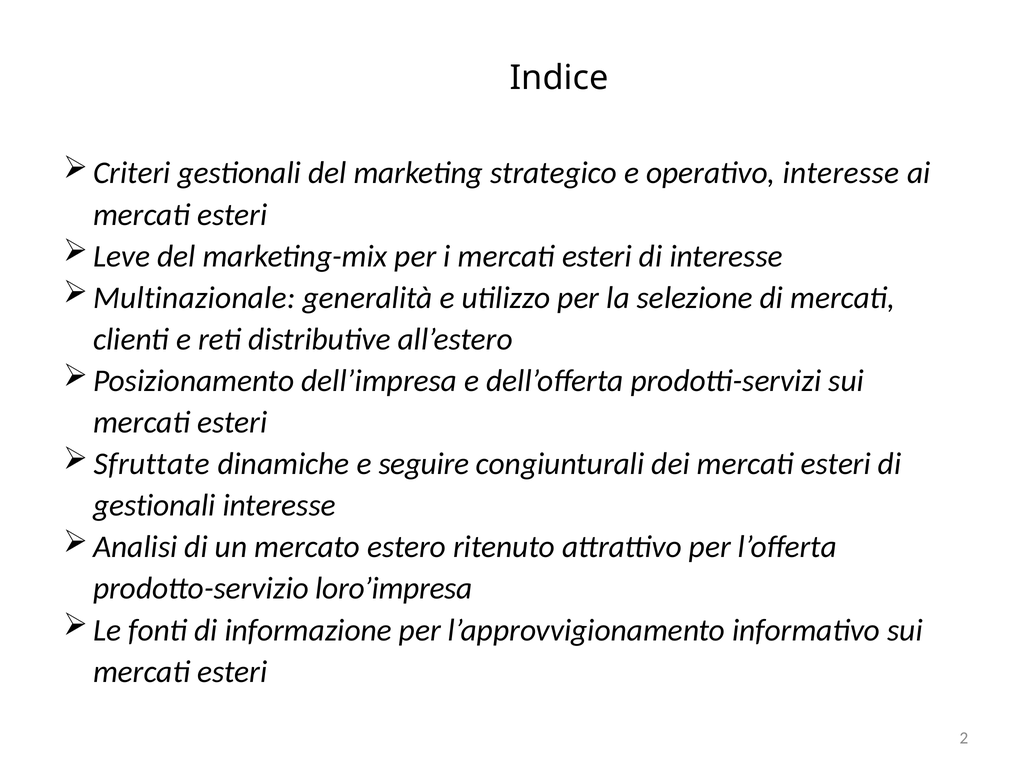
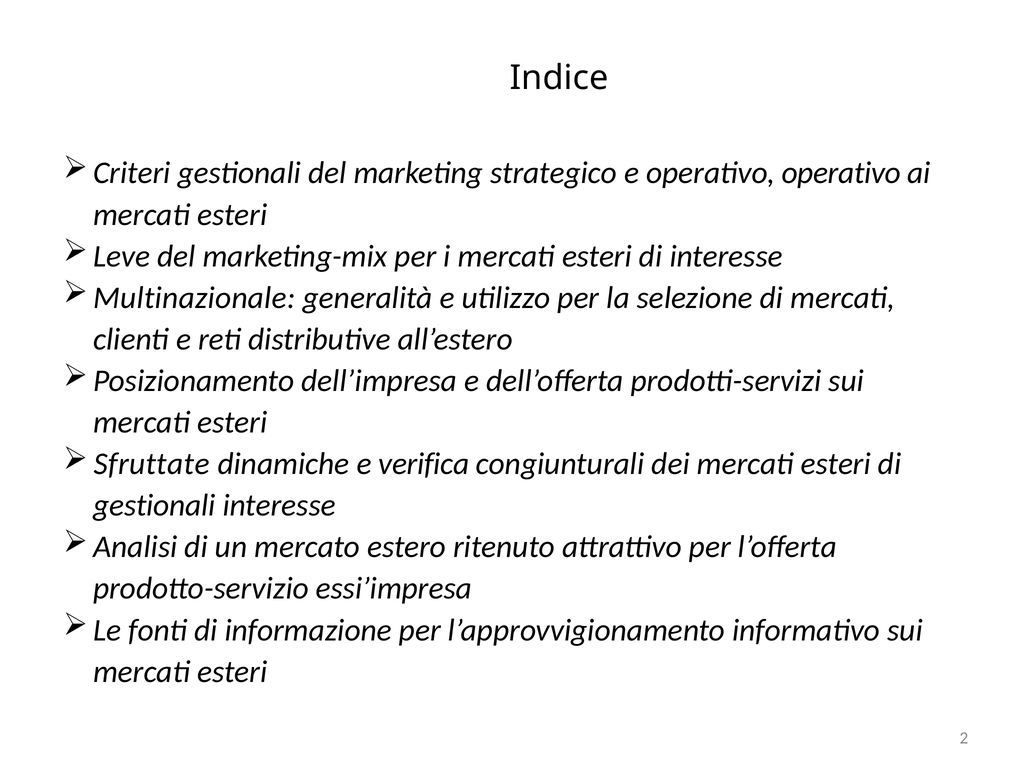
operativo interesse: interesse -> operativo
seguire: seguire -> verifica
loro’impresa: loro’impresa -> essi’impresa
